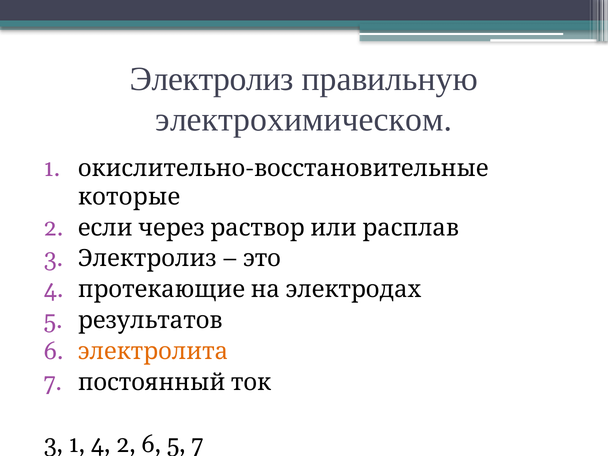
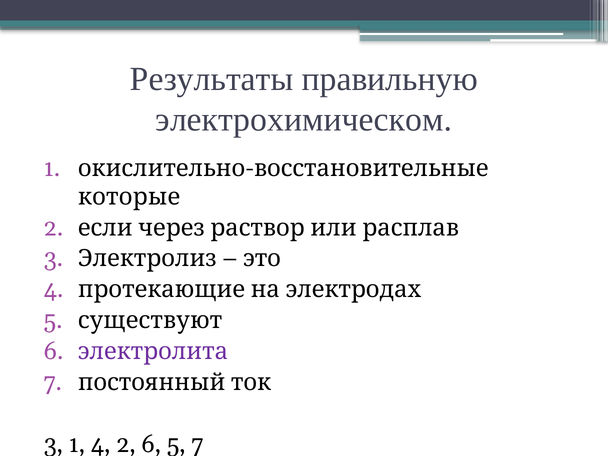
Электролиз at (212, 79): Электролиз -> Результаты
результатов: результатов -> существуют
электролита colour: orange -> purple
